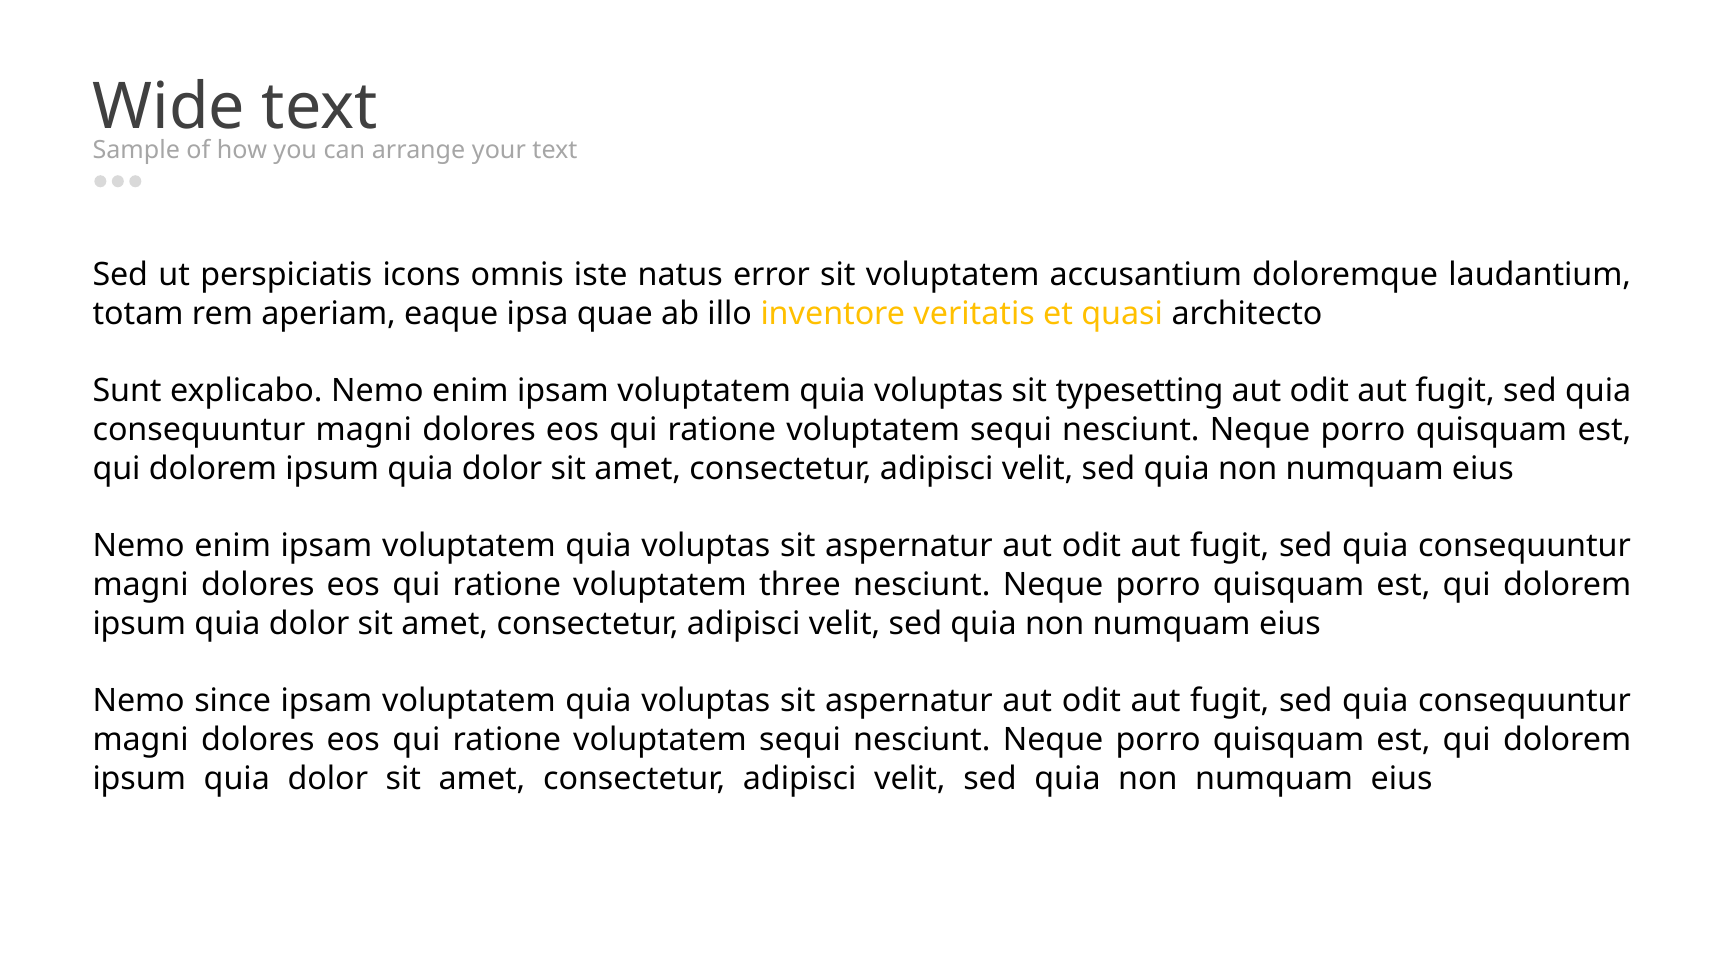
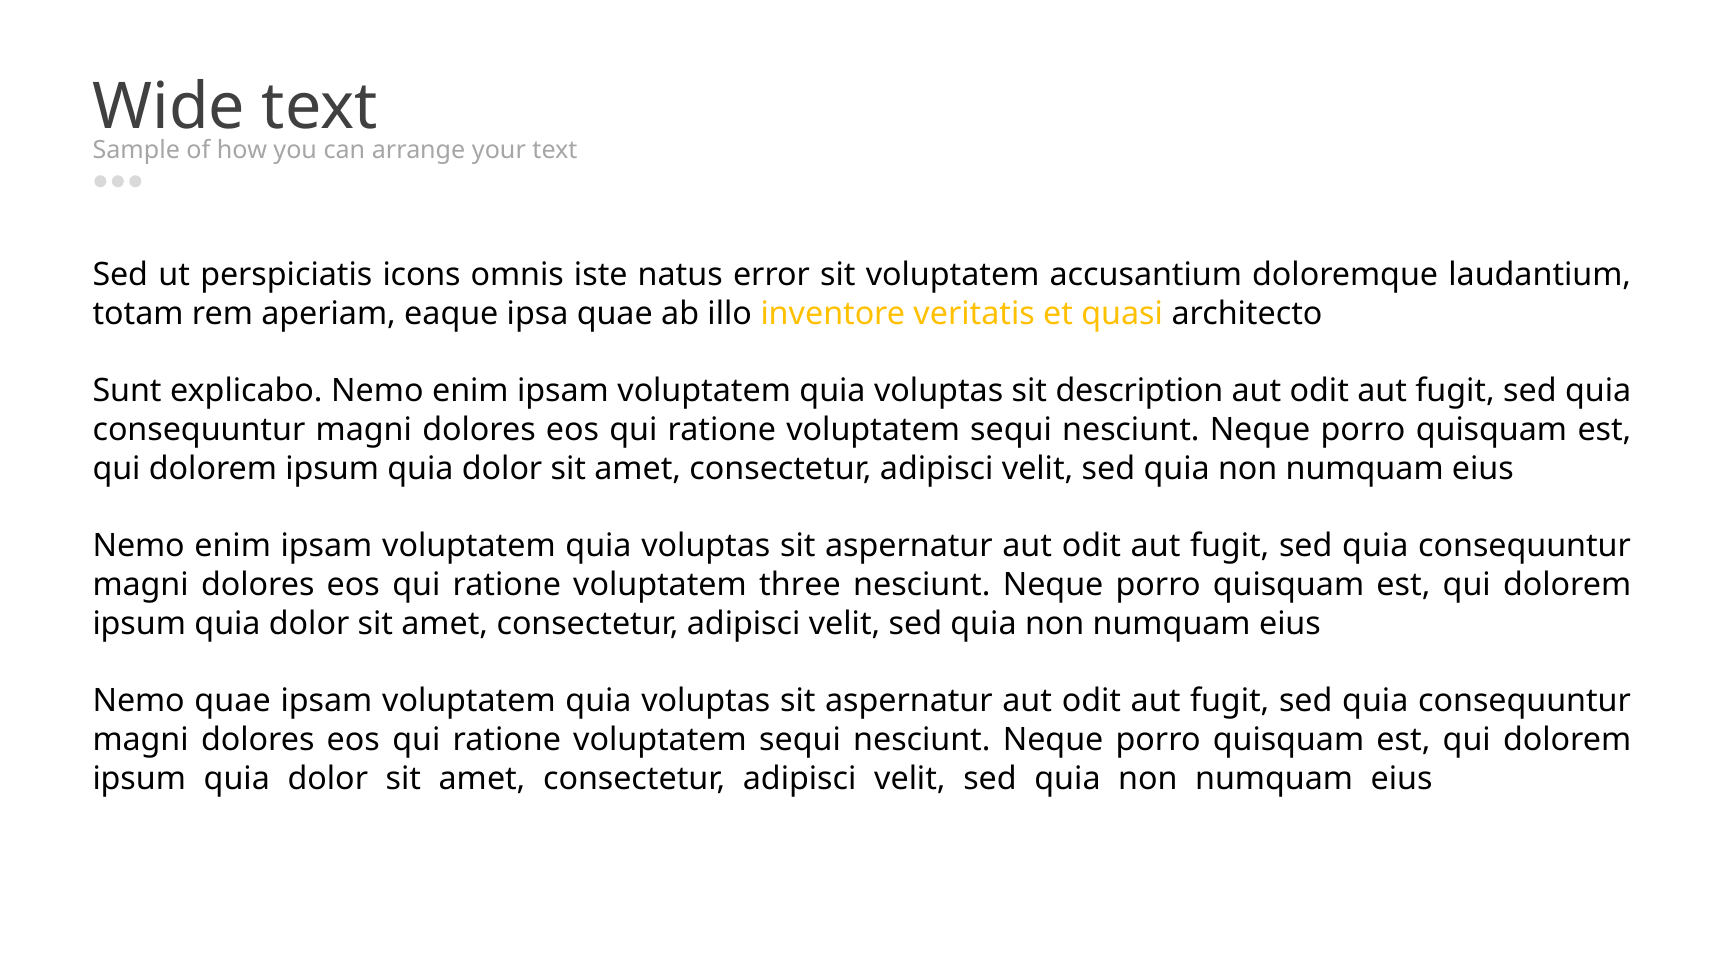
typesetting: typesetting -> description
Nemo since: since -> quae
